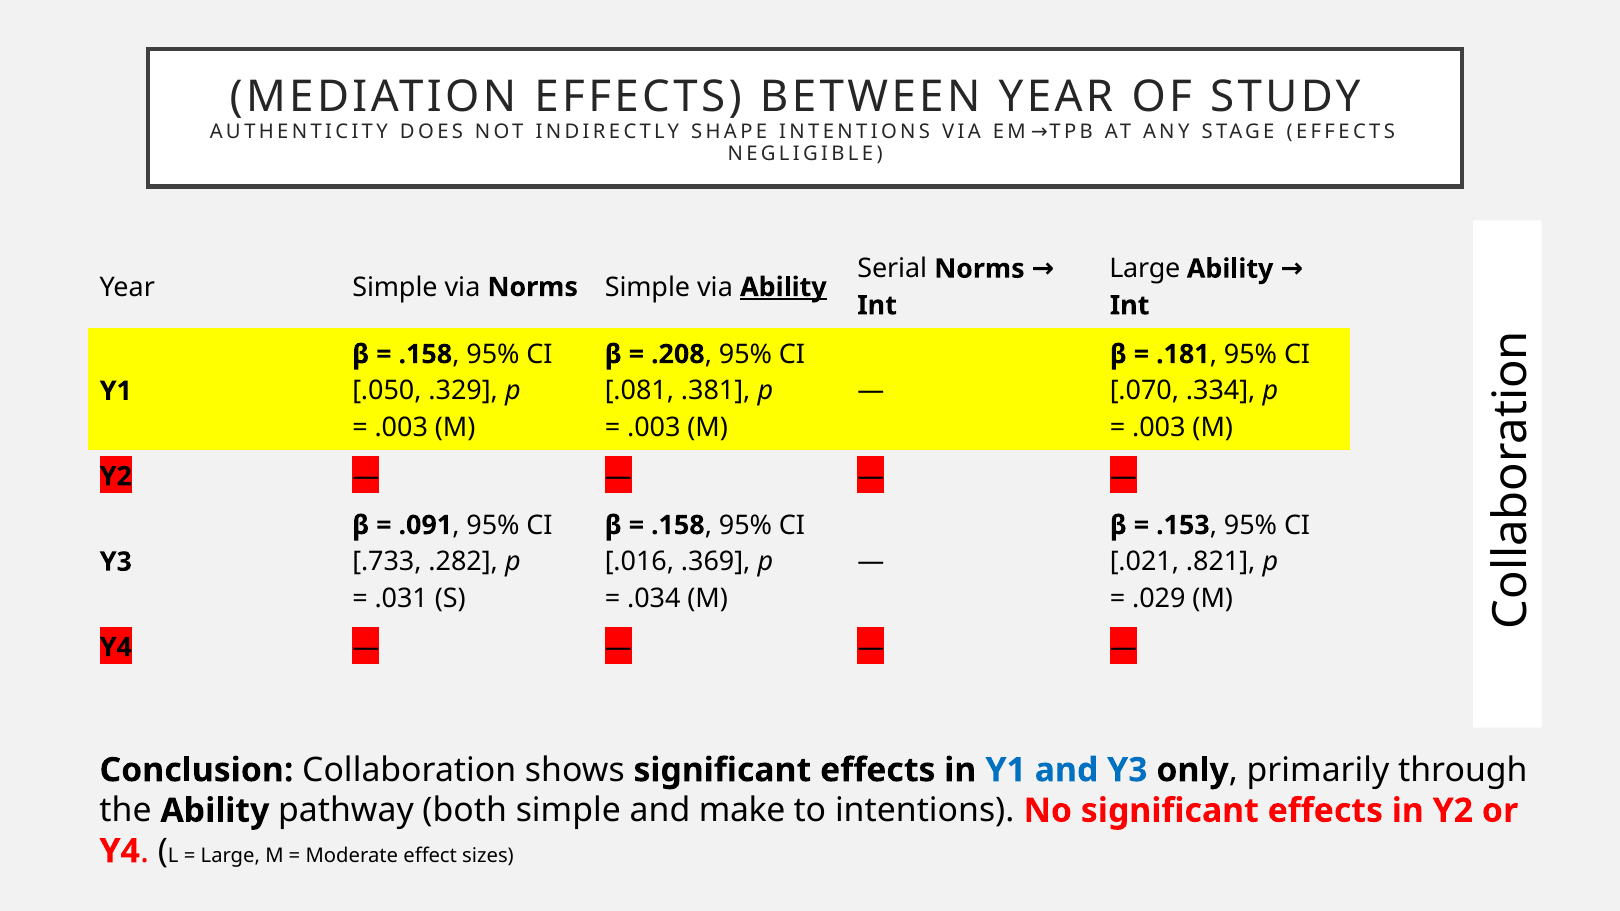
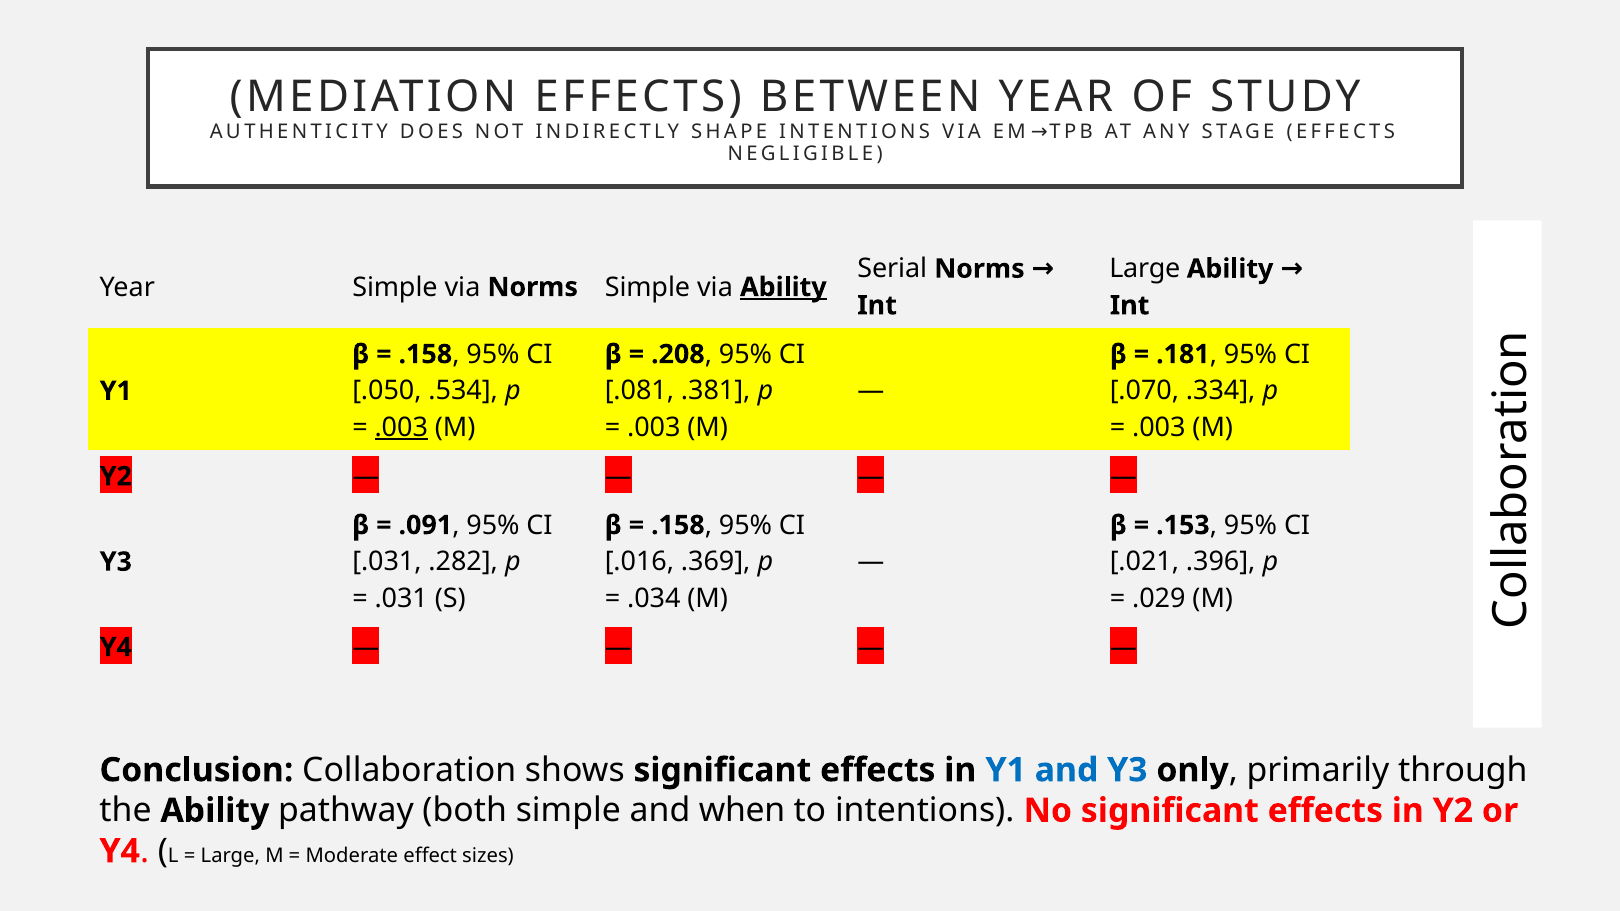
.329: .329 -> .534
.003 at (401, 428) underline: none -> present
.733 at (387, 562): .733 -> .031
.821: .821 -> .396
make: make -> when
